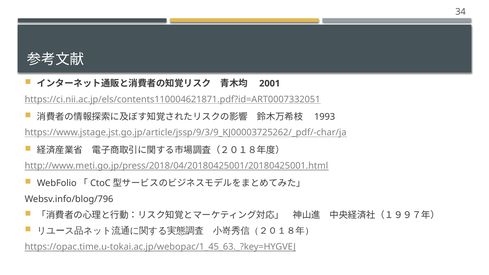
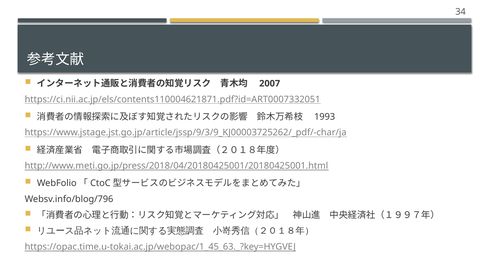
2001: 2001 -> 2007
